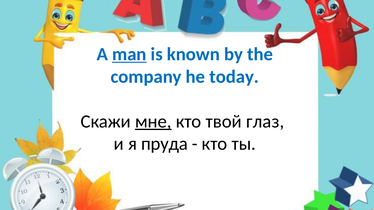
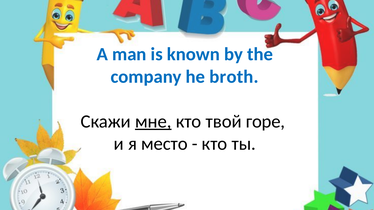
man underline: present -> none
today: today -> broth
глаз: глаз -> горе
пруда: пруда -> место
